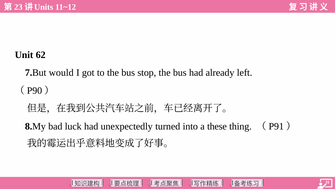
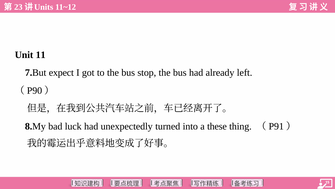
62: 62 -> 11
would: would -> expect
